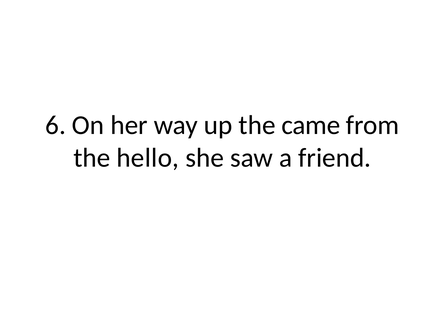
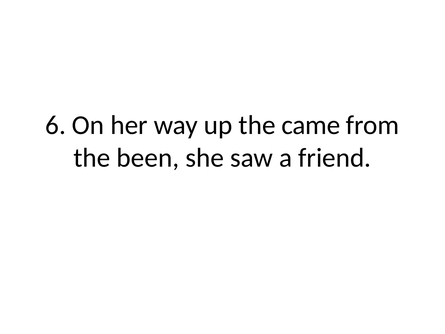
hello: hello -> been
